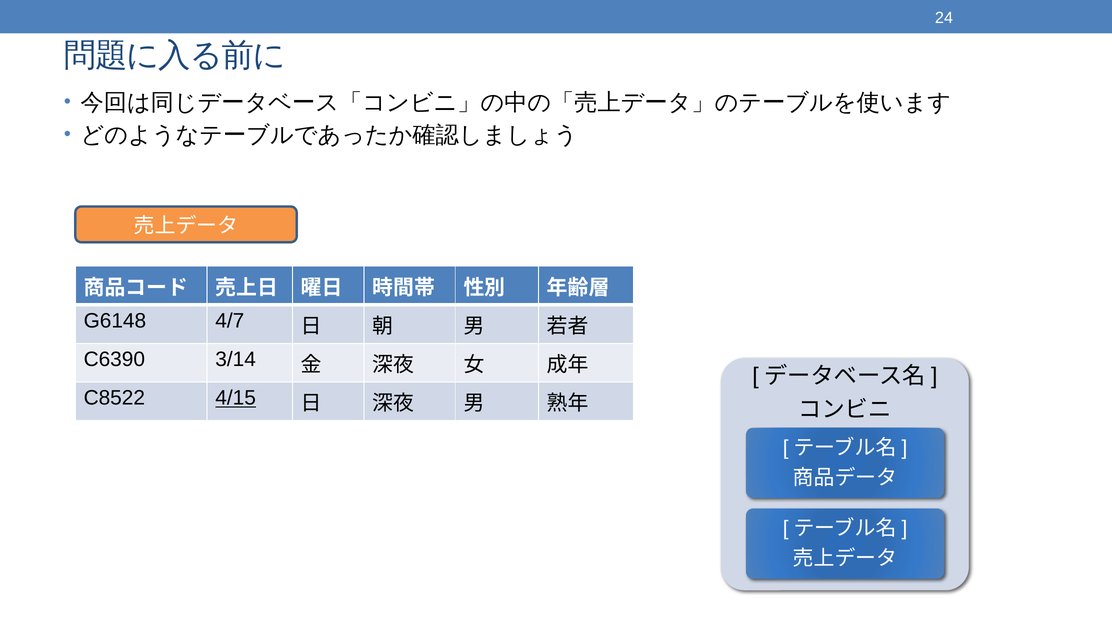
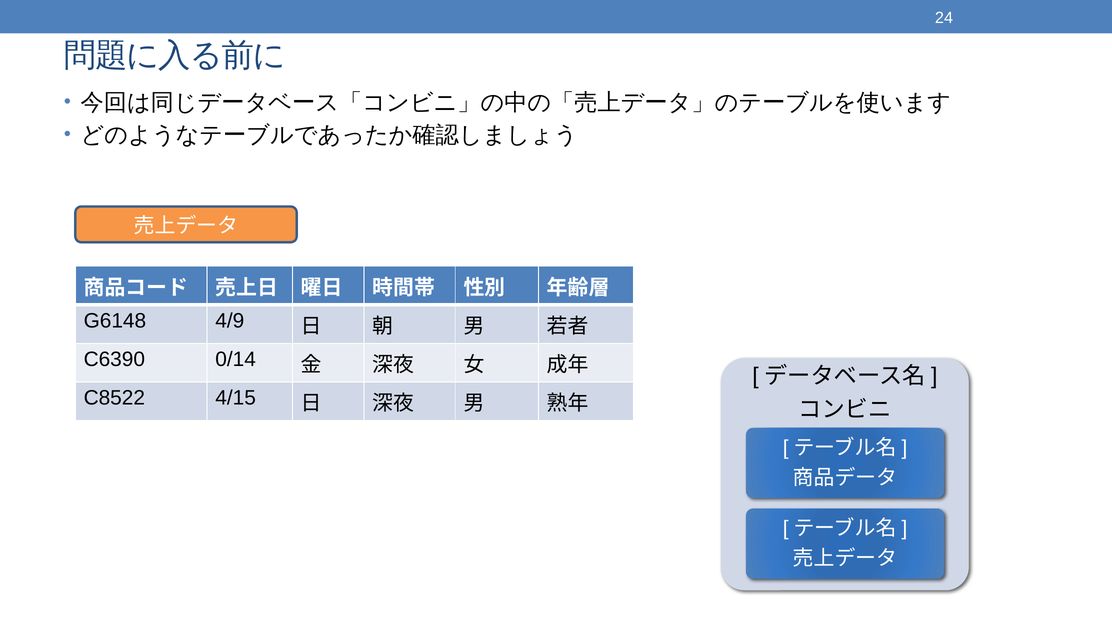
4/7: 4/7 -> 4/9
3/14: 3/14 -> 0/14
4/15 underline: present -> none
